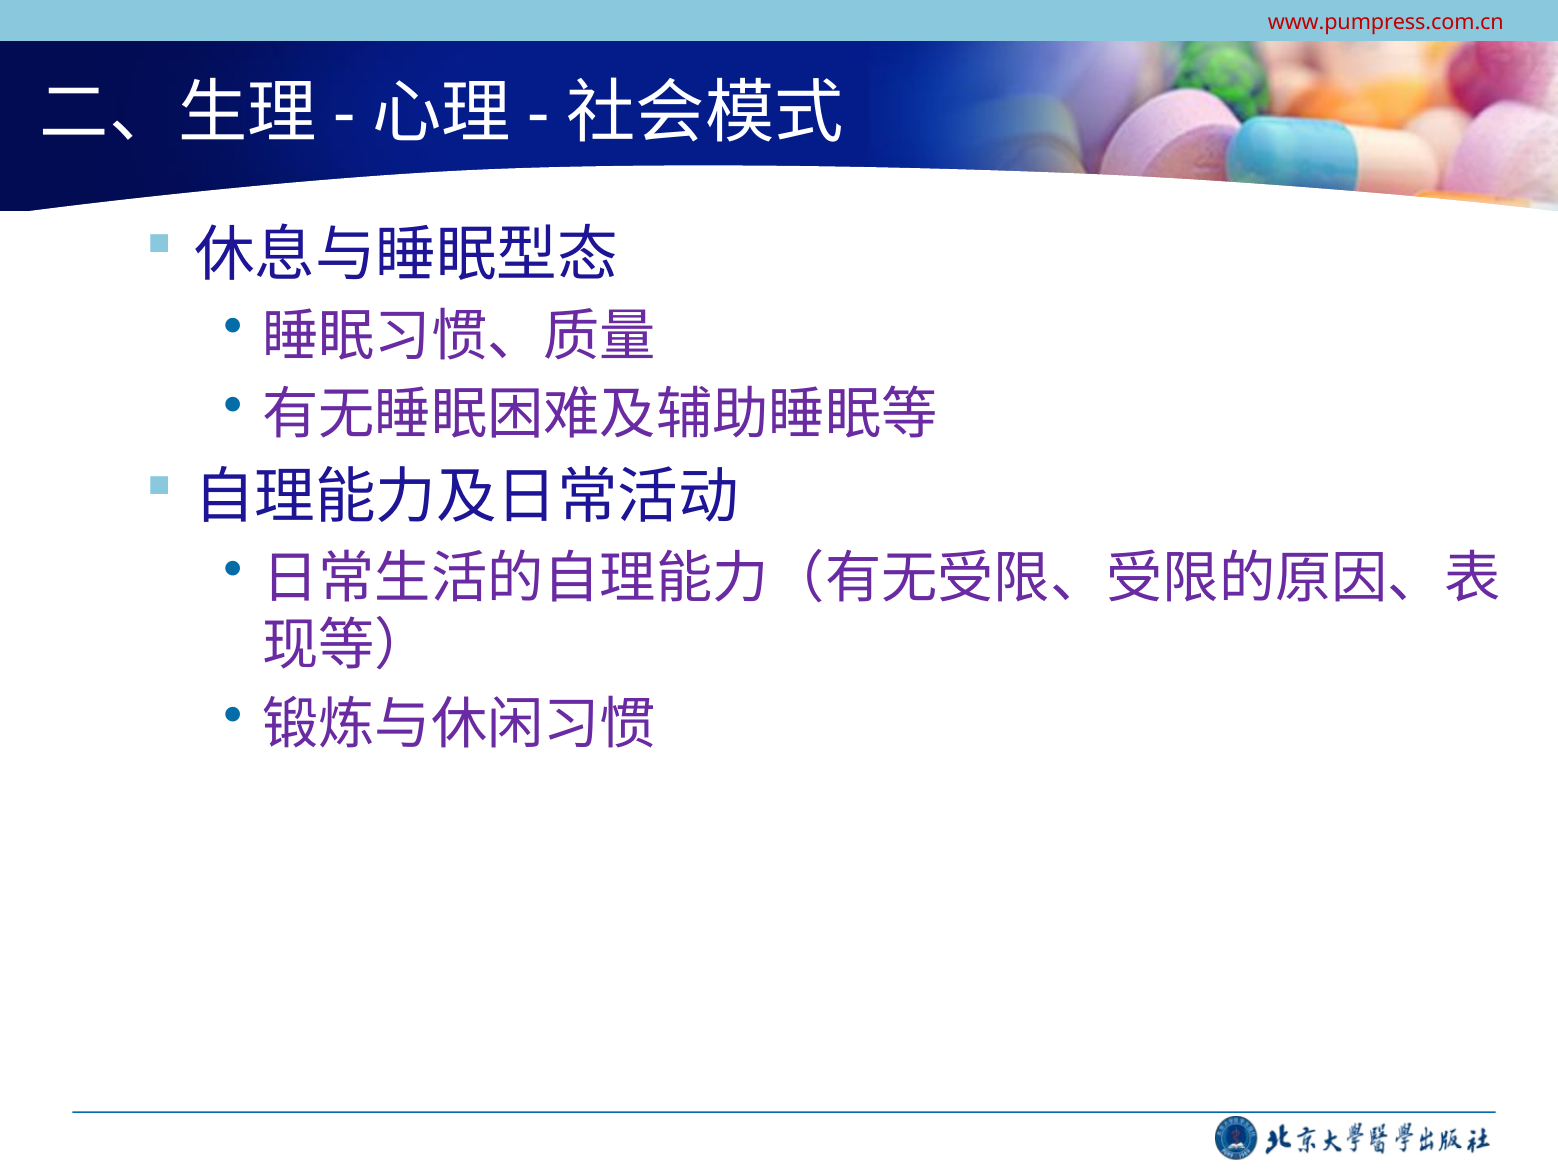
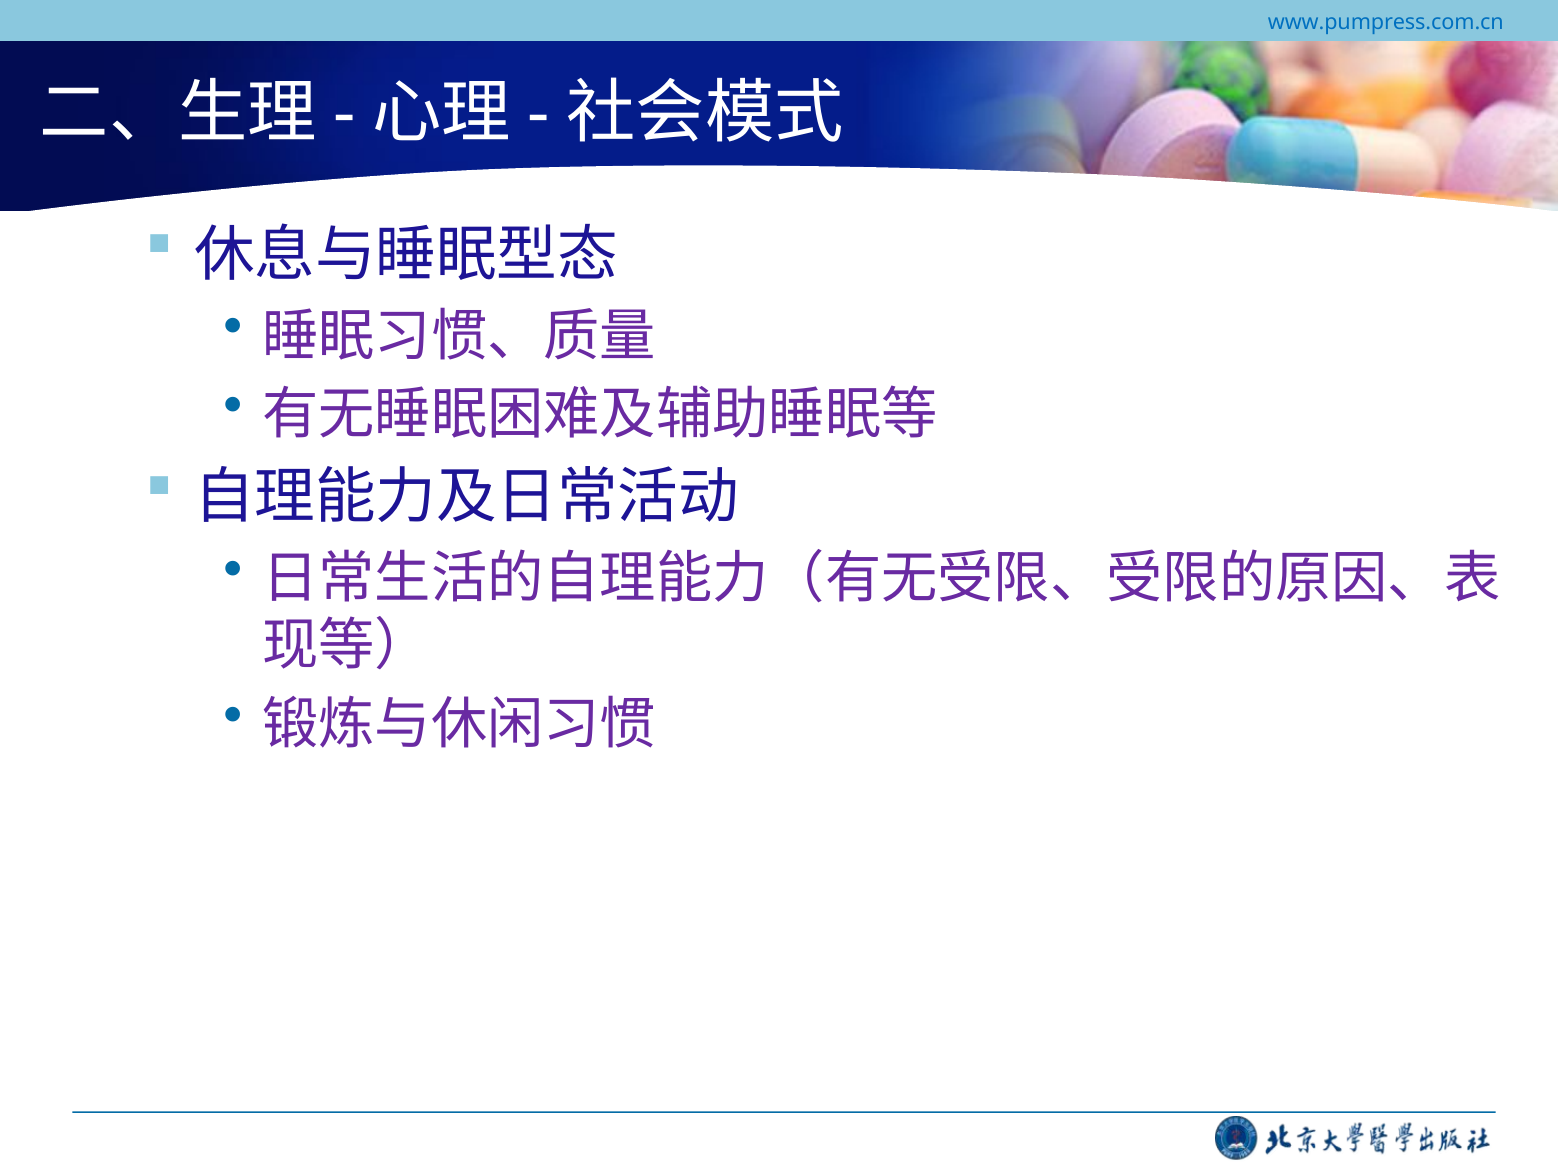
www.pumpress.com.cn colour: red -> blue
